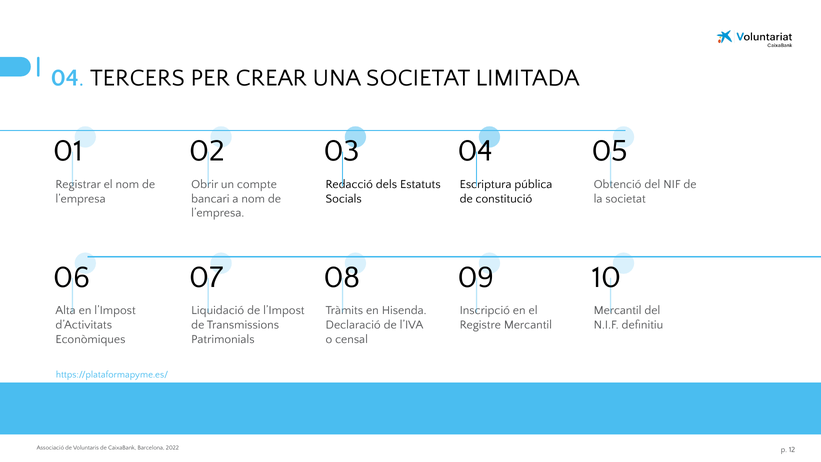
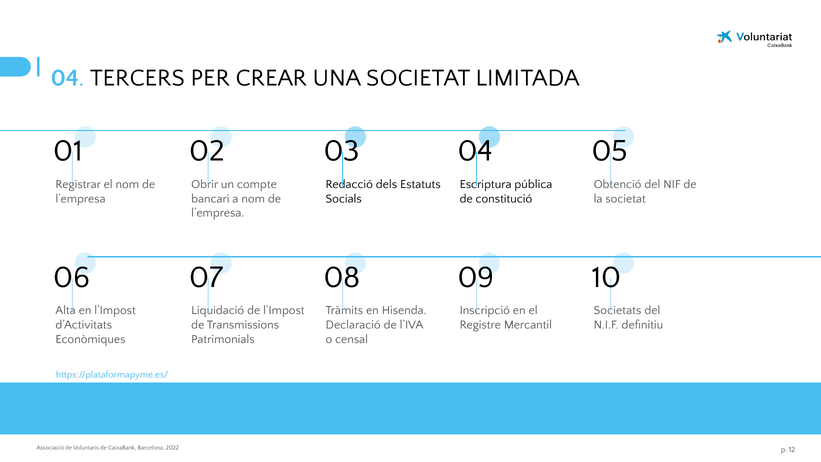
Mercantil at (618, 310): Mercantil -> Societats
